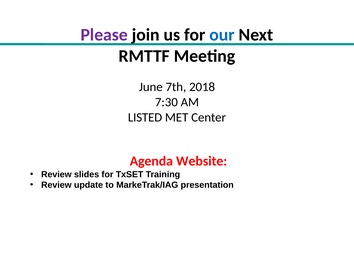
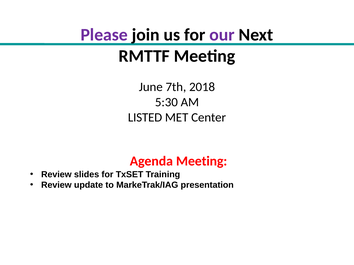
our colour: blue -> purple
7:30: 7:30 -> 5:30
Agenda Website: Website -> Meeting
